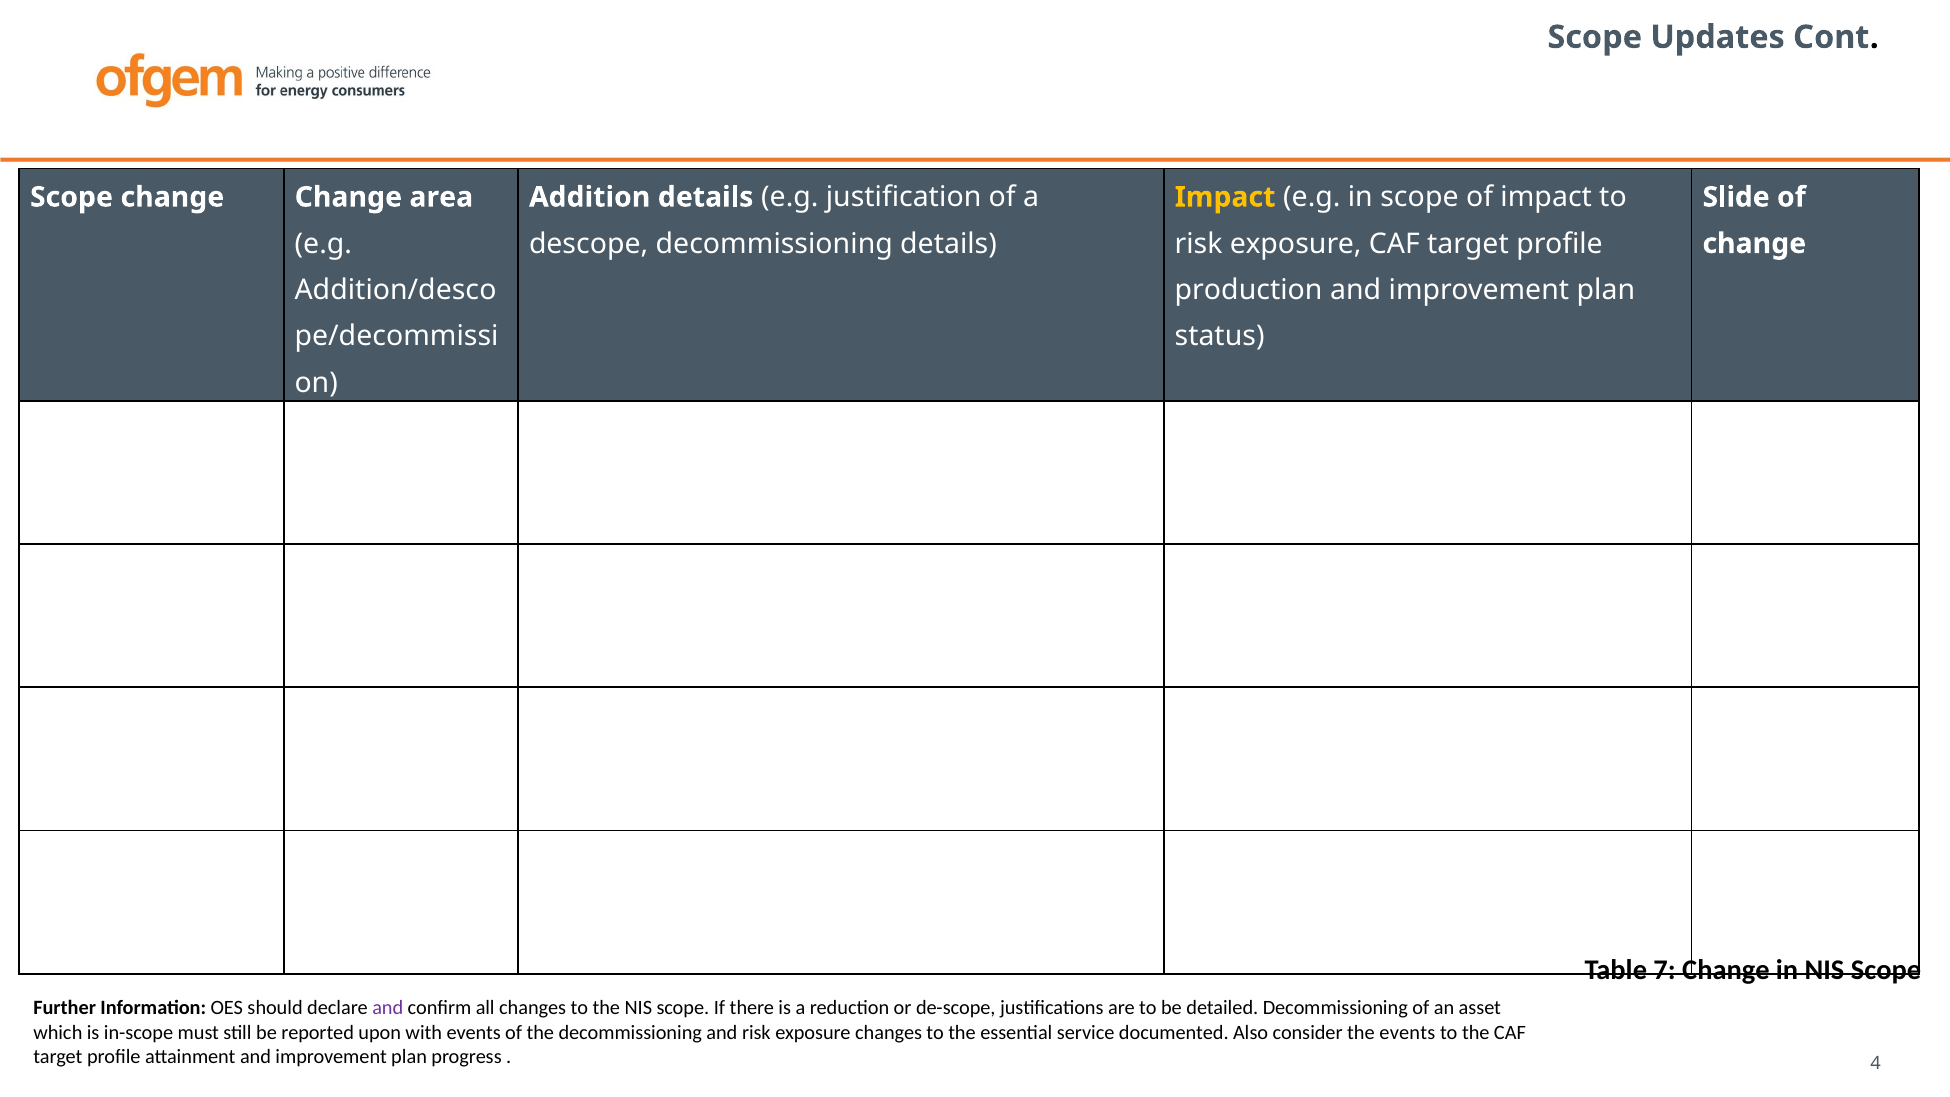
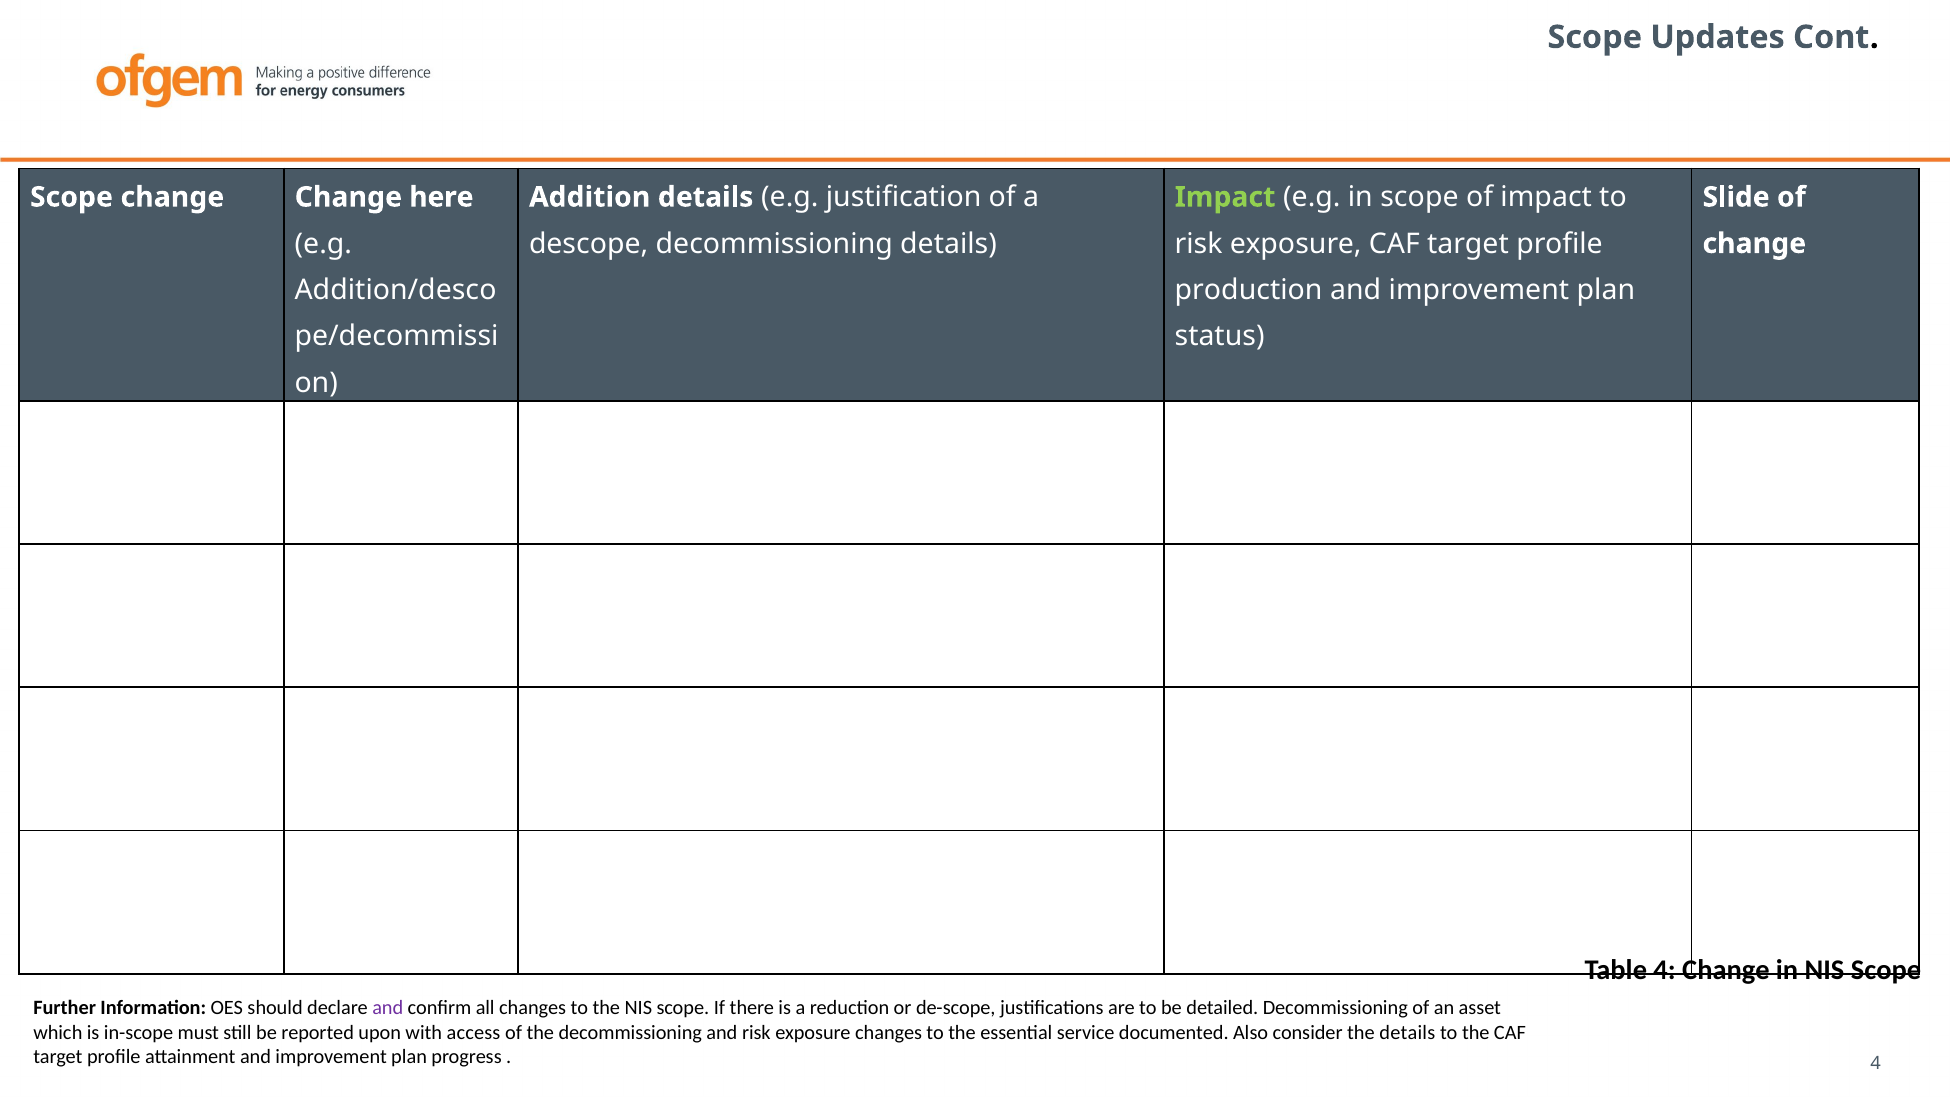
area: area -> here
Impact at (1225, 197) colour: yellow -> light green
Table 7: 7 -> 4
with events: events -> access
the events: events -> details
